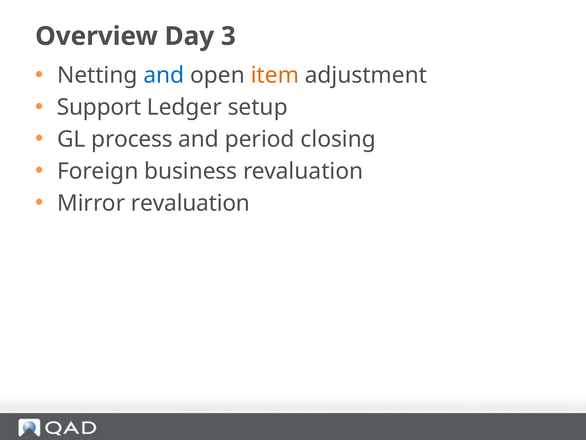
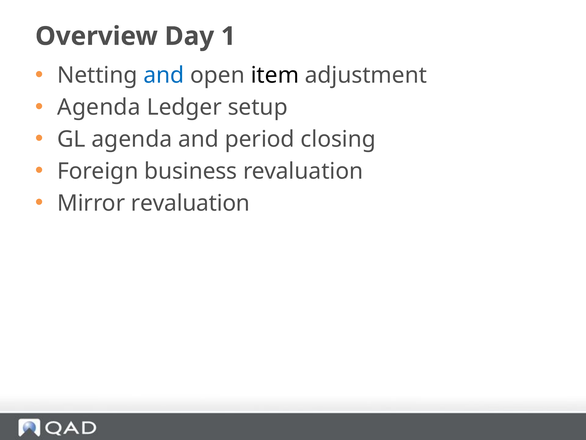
3: 3 -> 1
item colour: orange -> black
Support at (99, 107): Support -> Agenda
GL process: process -> agenda
